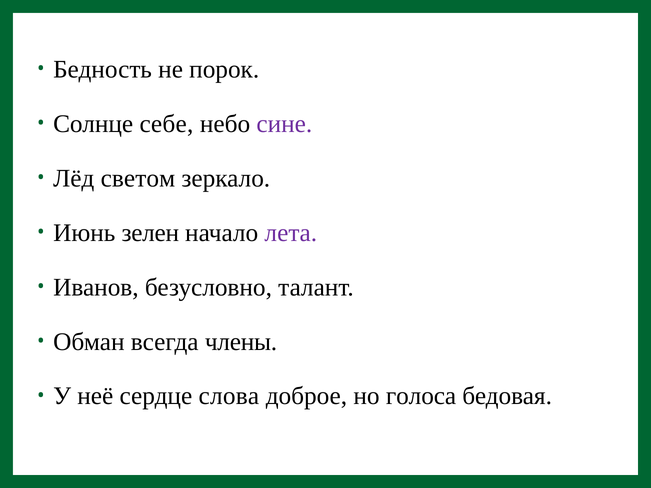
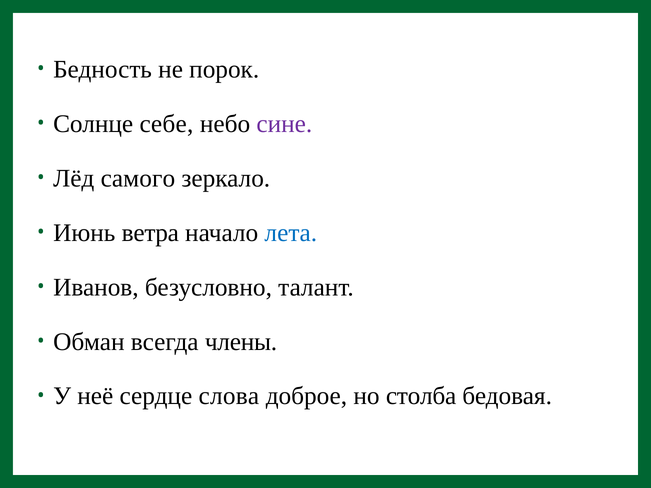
светом: светом -> самого
зелен: зелен -> ветра
лета colour: purple -> blue
голоса: голоса -> столба
